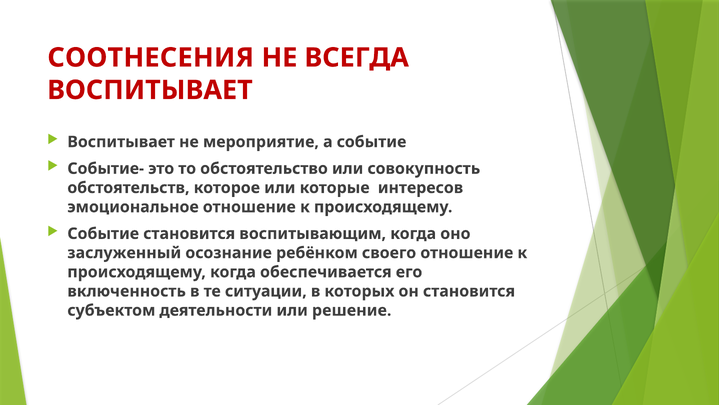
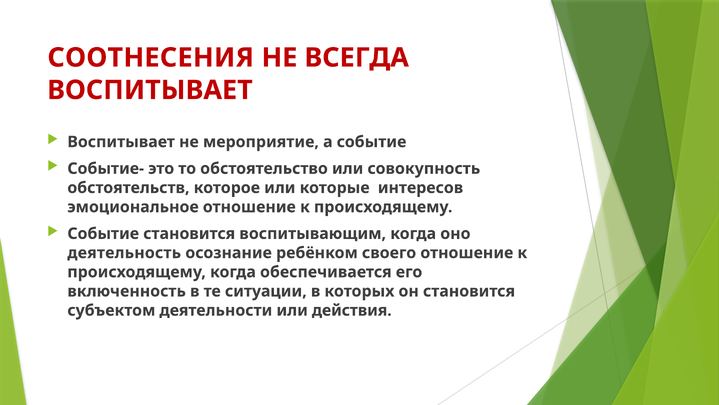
заслуженный: заслуженный -> деятельность
решение: решение -> действия
